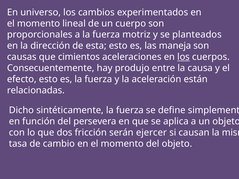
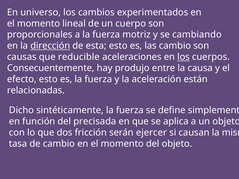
planteados: planteados -> cambiando
dirección underline: none -> present
las maneja: maneja -> cambio
cimientos: cimientos -> reducible
persevera: persevera -> precisada
